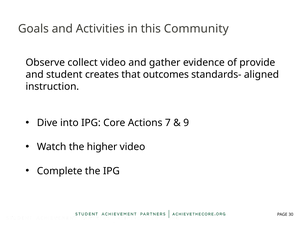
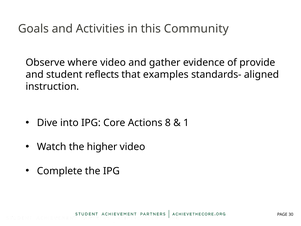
collect: collect -> where
creates: creates -> reflects
outcomes: outcomes -> examples
7: 7 -> 8
9: 9 -> 1
